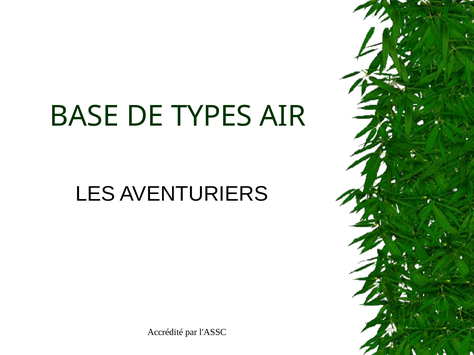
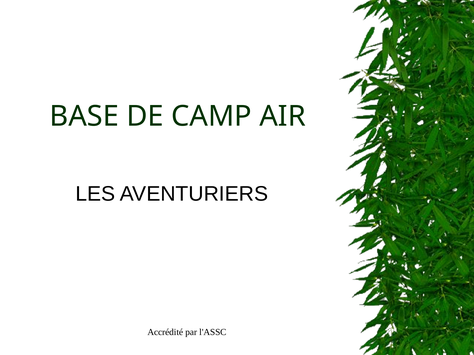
TYPES: TYPES -> CAMP
